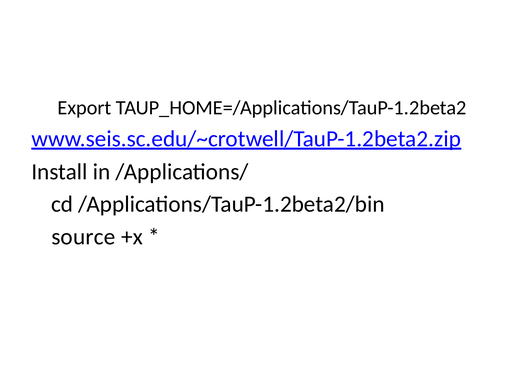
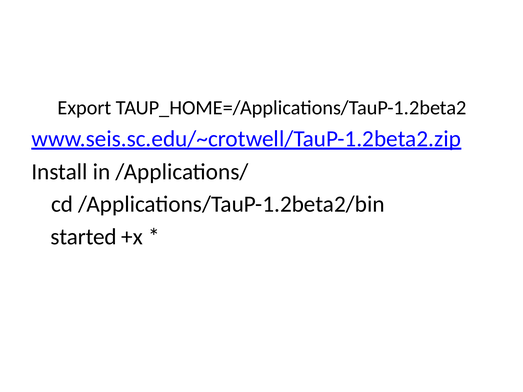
source: source -> started
